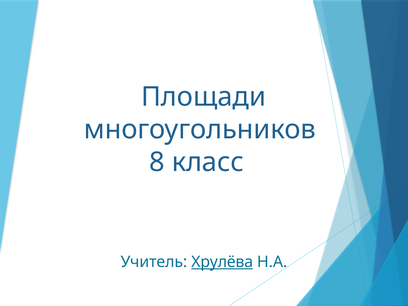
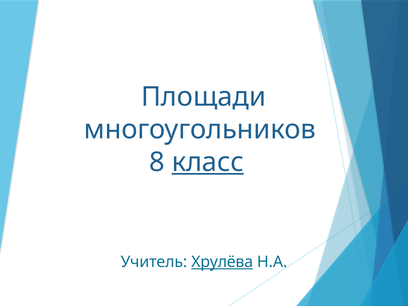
класс underline: none -> present
